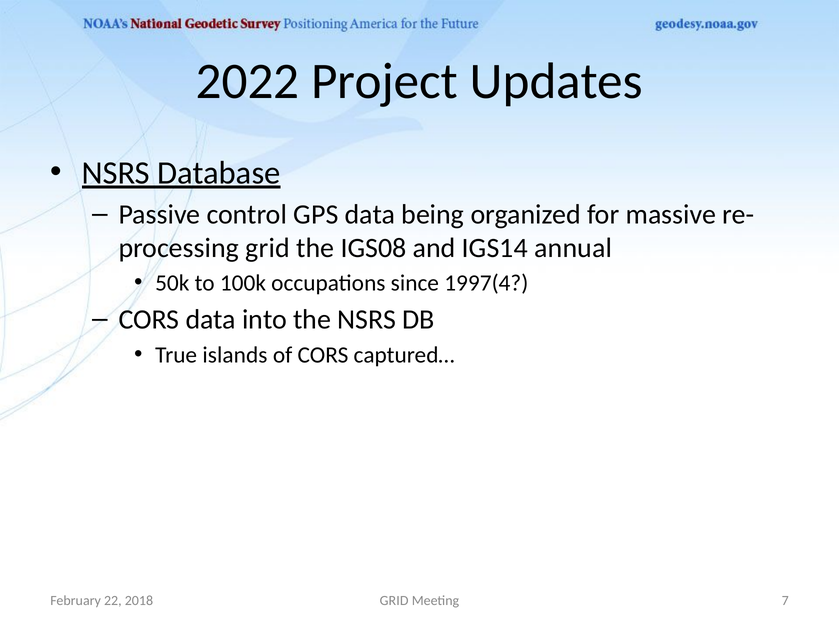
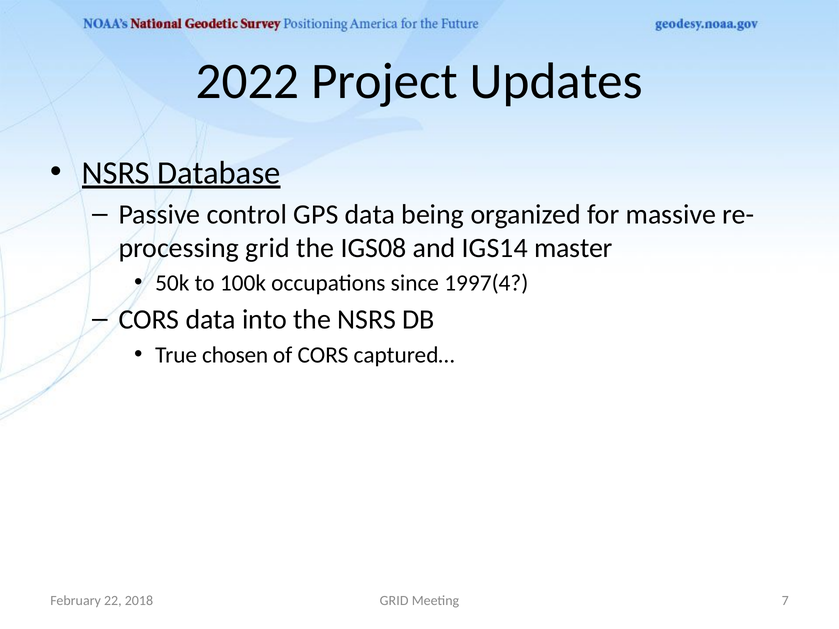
annual: annual -> master
islands: islands -> chosen
